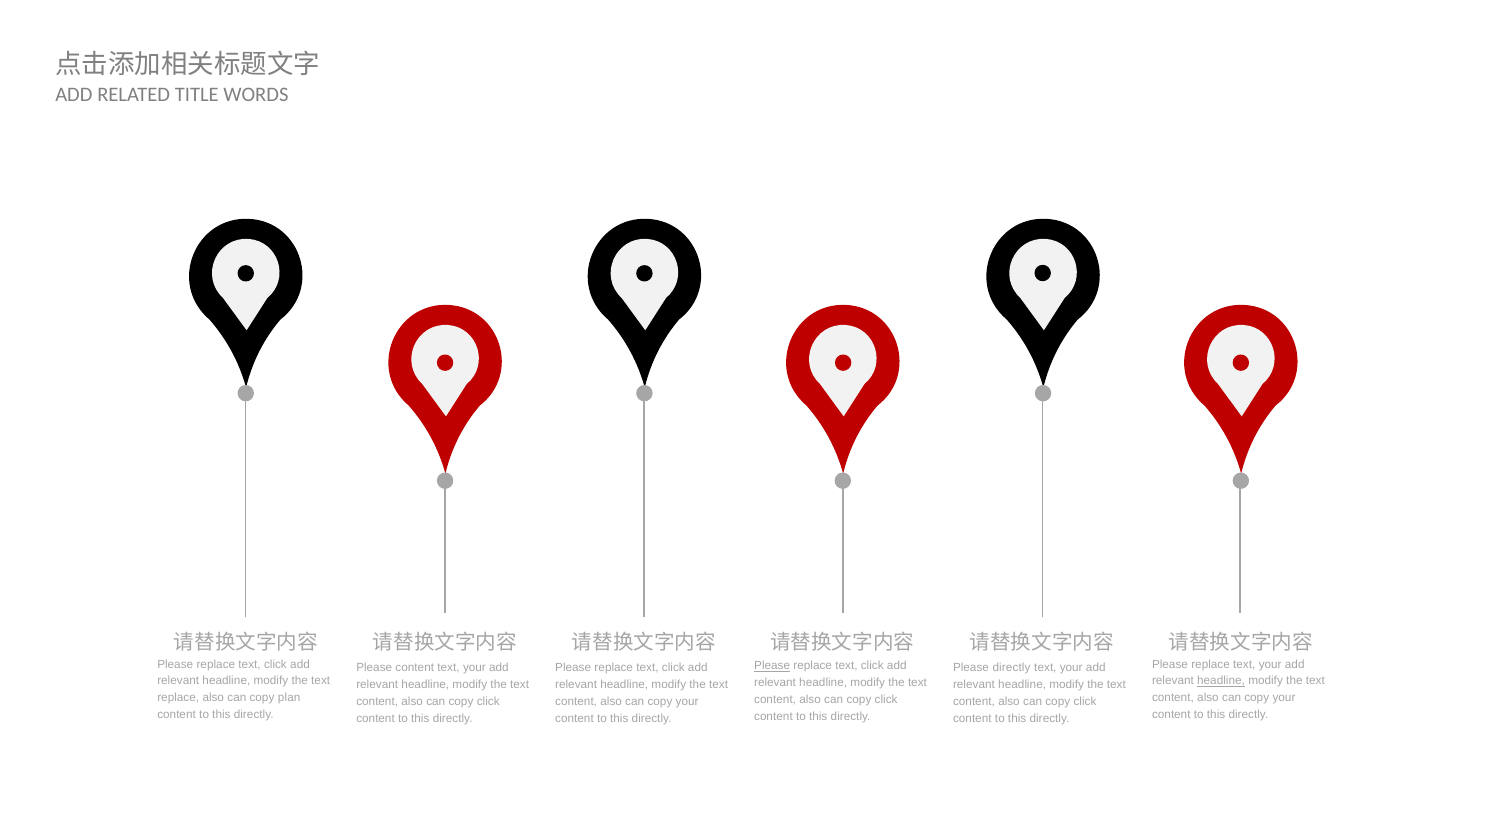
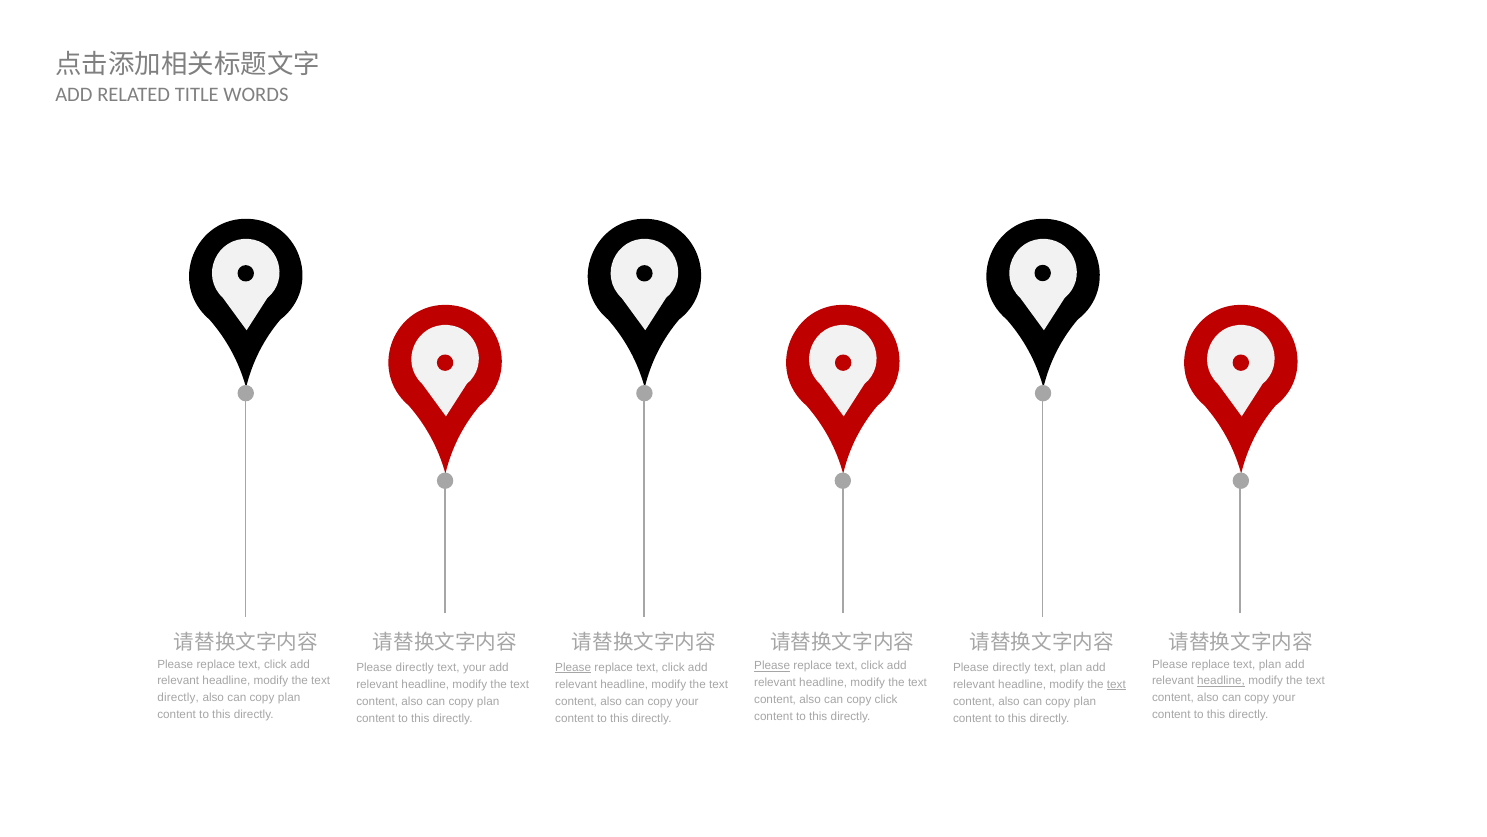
replace text your: your -> plan
content at (415, 667): content -> directly
Please at (573, 667) underline: none -> present
your at (1071, 667): your -> plan
text at (1116, 684) underline: none -> present
replace at (178, 697): replace -> directly
click at (488, 701): click -> plan
click at (1085, 701): click -> plan
